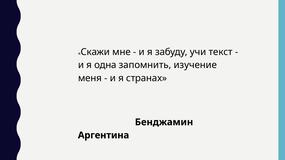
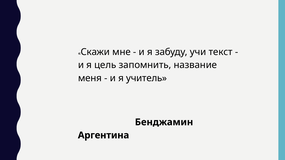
одна: одна -> цель
изучение: изучение -> название
странах: странах -> учитель
